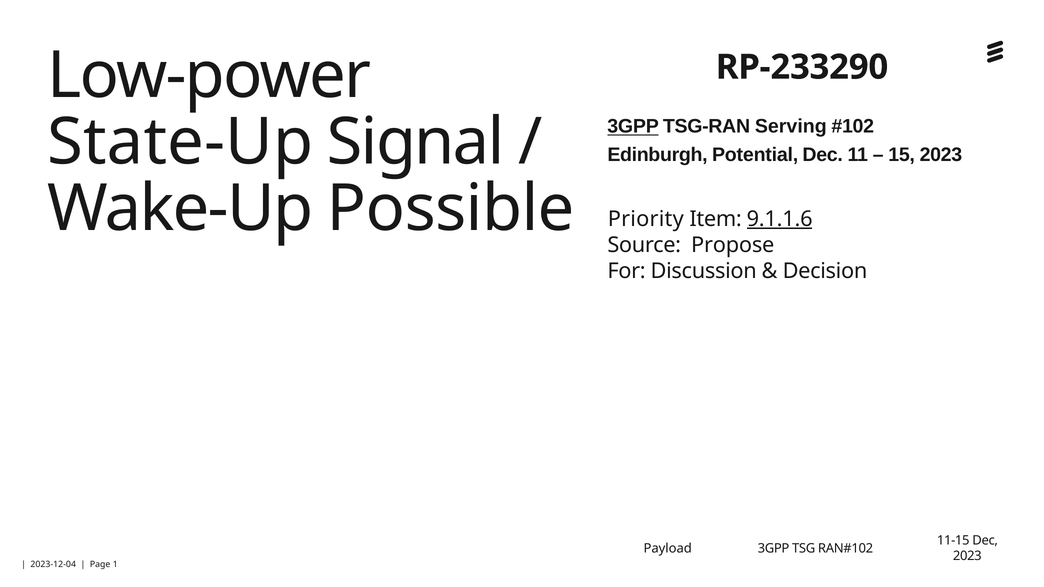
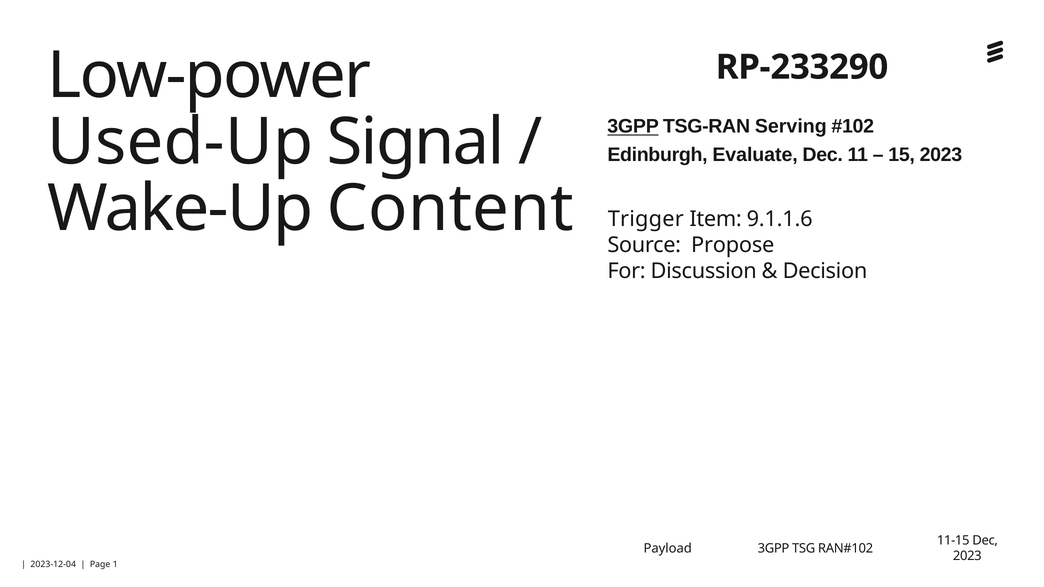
State-Up: State-Up -> Used-Up
Potential: Potential -> Evaluate
Possible: Possible -> Content
Priority: Priority -> Trigger
9.1.1.6 underline: present -> none
